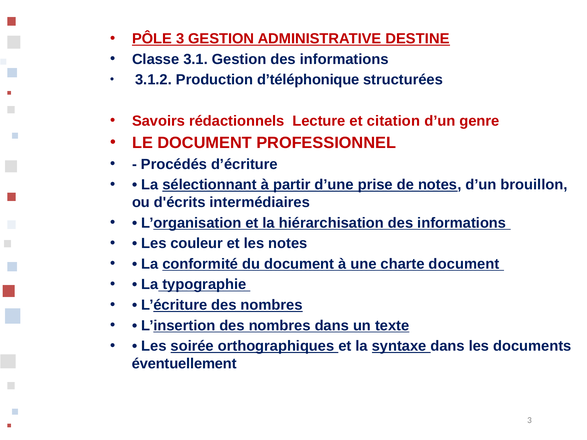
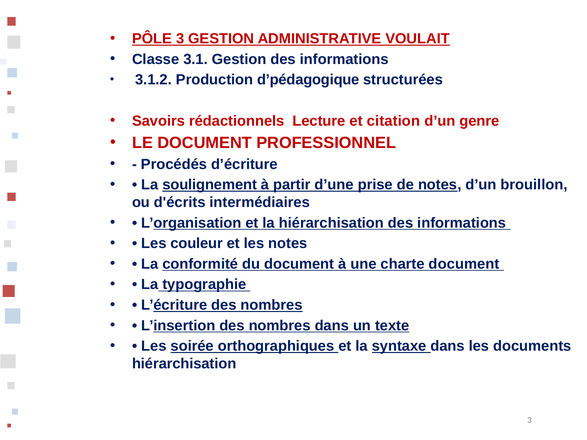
DESTINE: DESTINE -> VOULAIT
d’téléphonique: d’téléphonique -> d’pédagogique
sélectionnant: sélectionnant -> soulignement
éventuellement at (184, 364): éventuellement -> hiérarchisation
